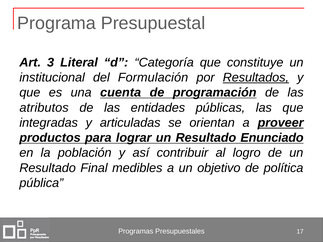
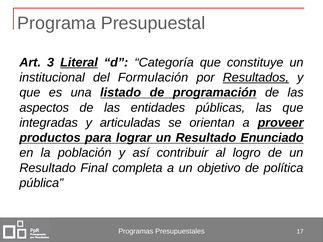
Literal underline: none -> present
cuenta: cuenta -> listado
atributos: atributos -> aspectos
medibles: medibles -> completa
